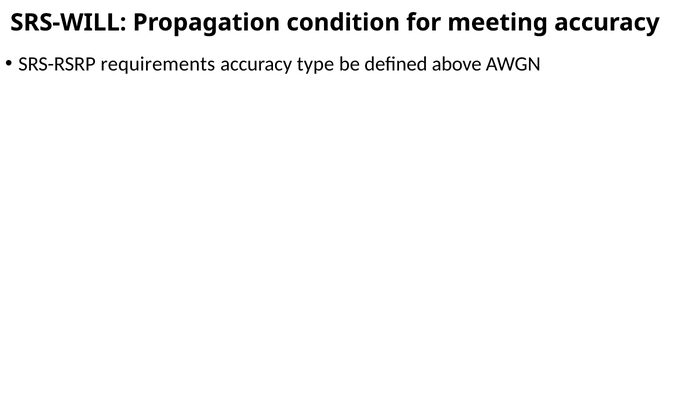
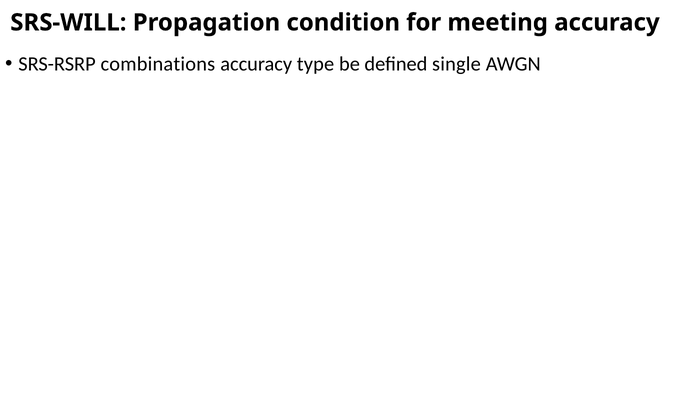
requirements: requirements -> combinations
above: above -> single
